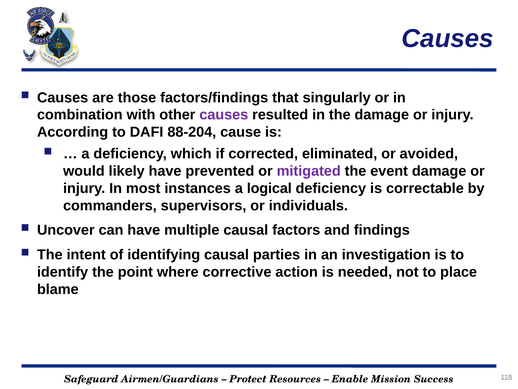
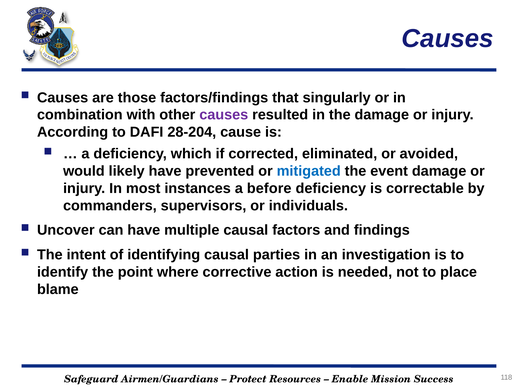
88-204: 88-204 -> 28-204
mitigated colour: purple -> blue
logical: logical -> before
